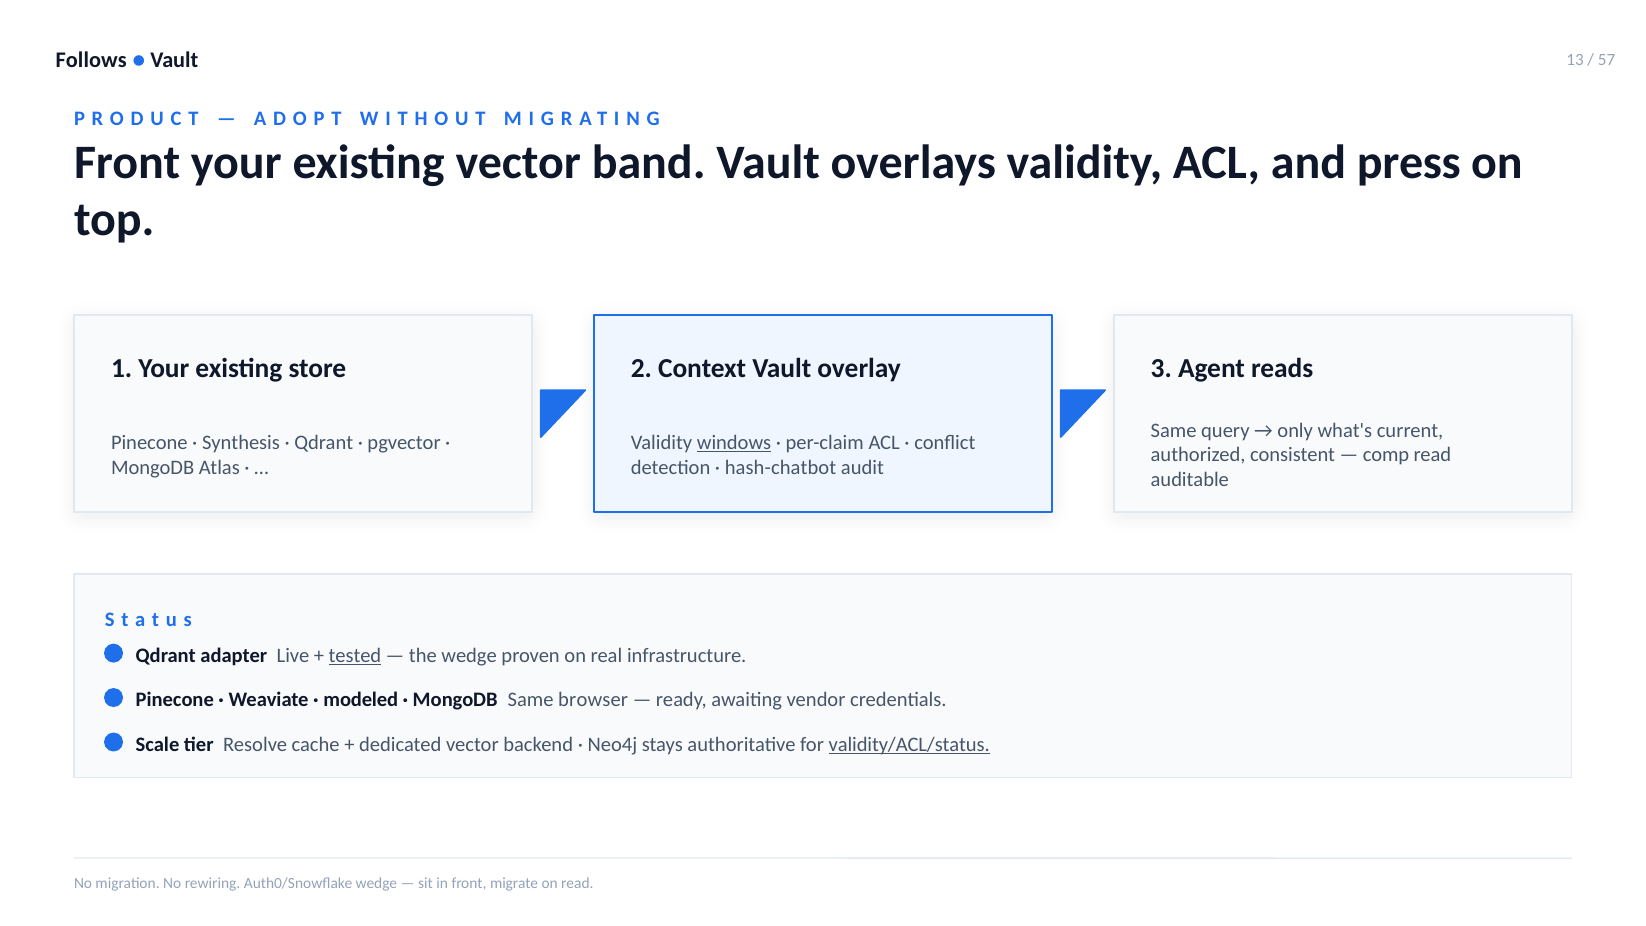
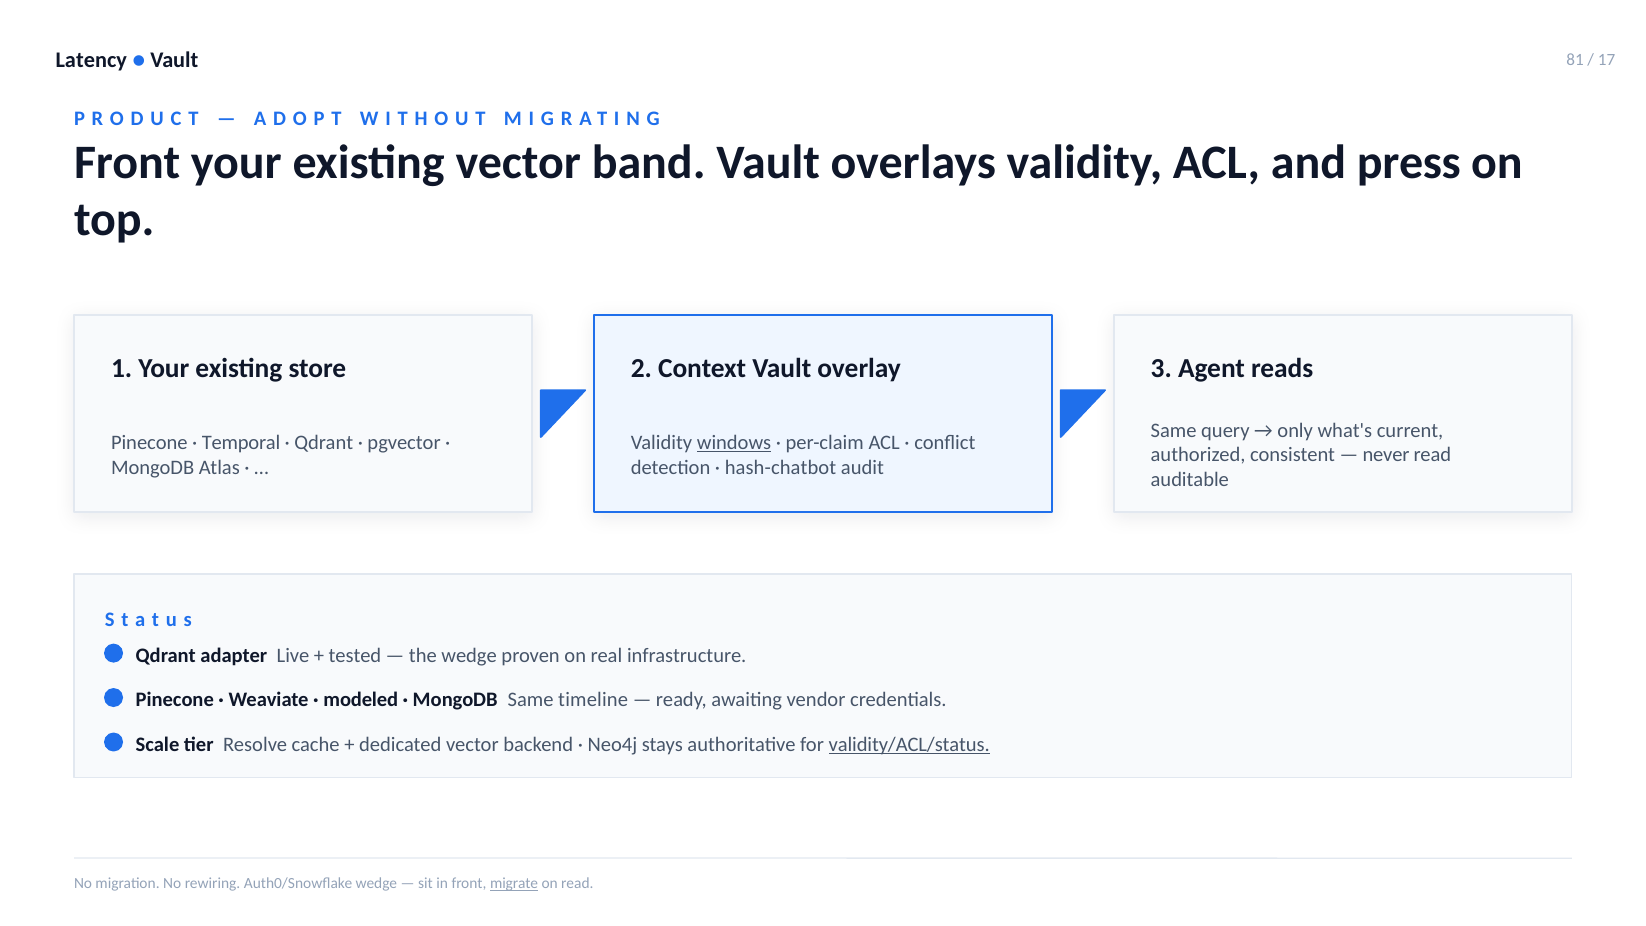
Follows: Follows -> Latency
13: 13 -> 81
57: 57 -> 17
Synthesis: Synthesis -> Temporal
comp: comp -> never
tested underline: present -> none
browser: browser -> timeline
migrate underline: none -> present
